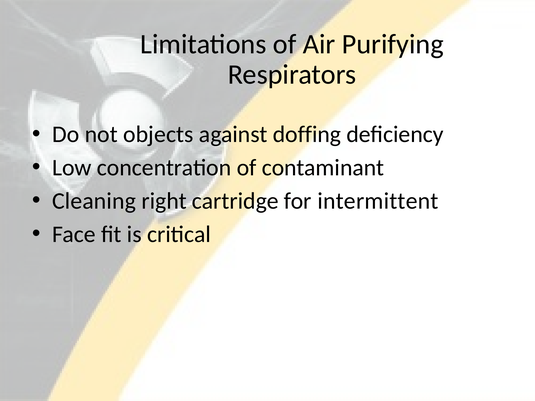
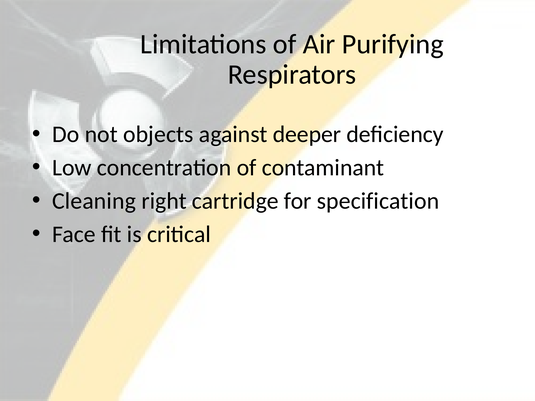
doffing: doffing -> deeper
intermittent: intermittent -> specification
